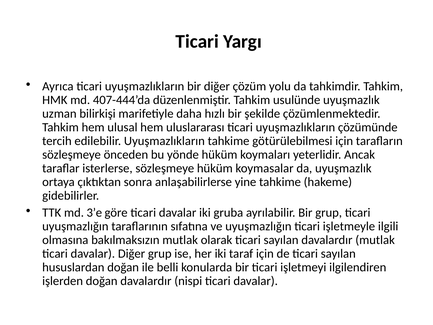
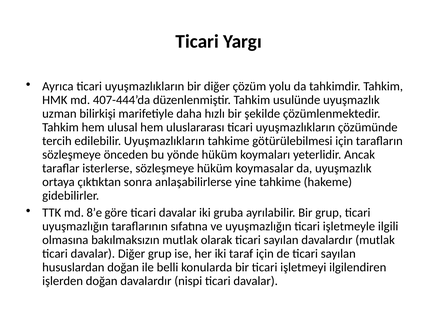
3’e: 3’e -> 8’e
